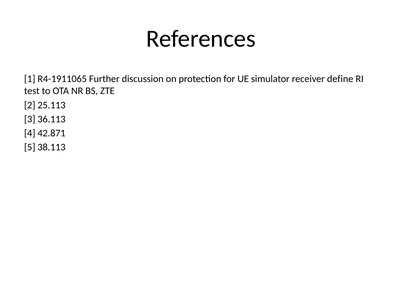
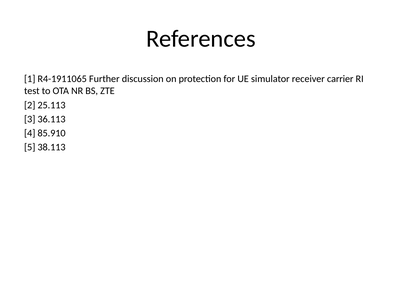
define: define -> carrier
42.871: 42.871 -> 85.910
